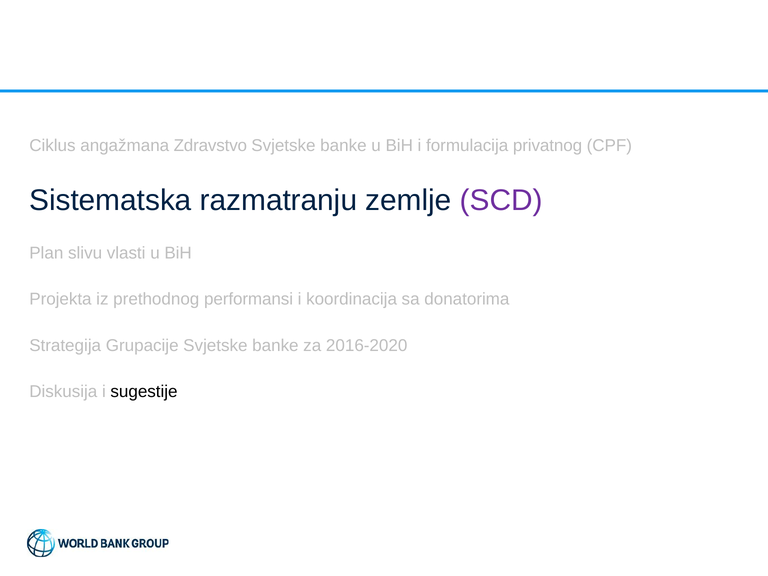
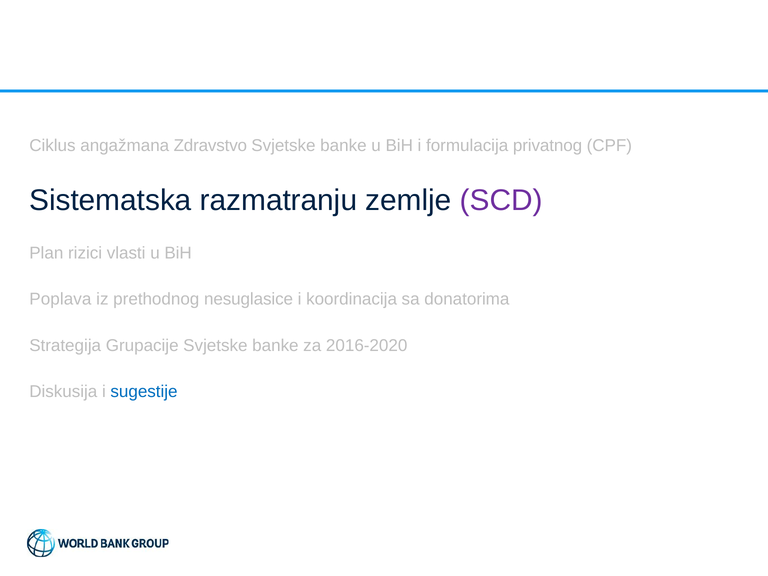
slivu: slivu -> rizici
Projekta: Projekta -> Poplava
performansi: performansi -> nesuglasice
sugestije colour: black -> blue
